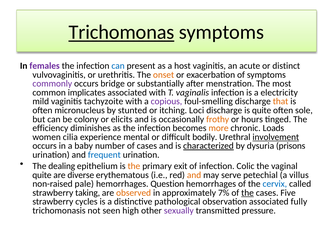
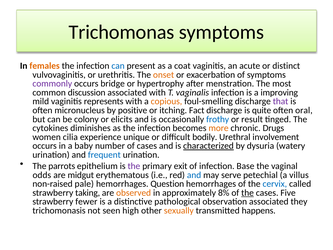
Trichomonas underline: present -> none
females colour: purple -> orange
host: host -> coat
substantially: substantially -> hypertrophy
implicates: implicates -> discussion
electricity: electricity -> improving
tachyzoite: tachyzoite -> represents
copious colour: purple -> orange
that colour: orange -> purple
stunted: stunted -> positive
Loci: Loci -> Fact
sole: sole -> oral
frothy colour: orange -> blue
hours: hours -> result
efficiency: efficiency -> cytokines
Loads: Loads -> Drugs
mental: mental -> unique
involvement underline: present -> none
prisons: prisons -> watery
dealing: dealing -> parrots
the at (134, 166) colour: orange -> purple
Colic: Colic -> Base
quite at (42, 175): quite -> odds
diverse: diverse -> midgut
and at (194, 175) colour: orange -> blue
7%: 7% -> 8%
cycles: cycles -> fewer
fully: fully -> they
sexually colour: purple -> orange
pressure: pressure -> happens
